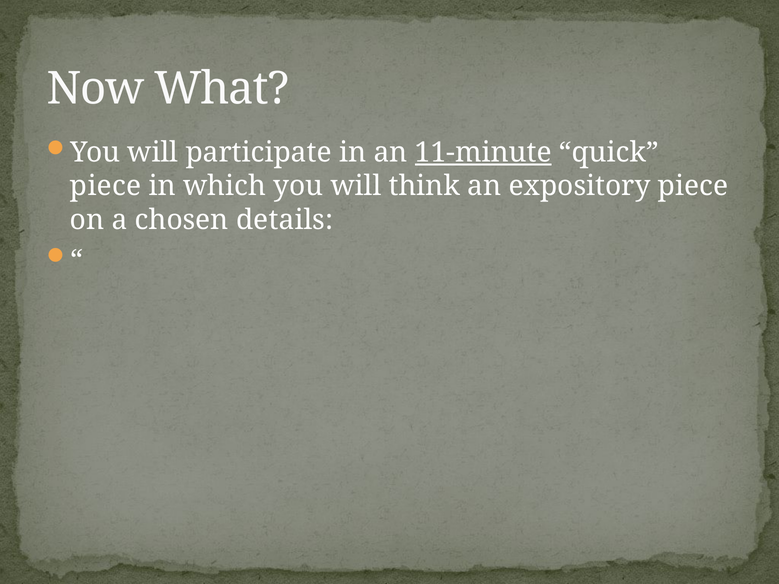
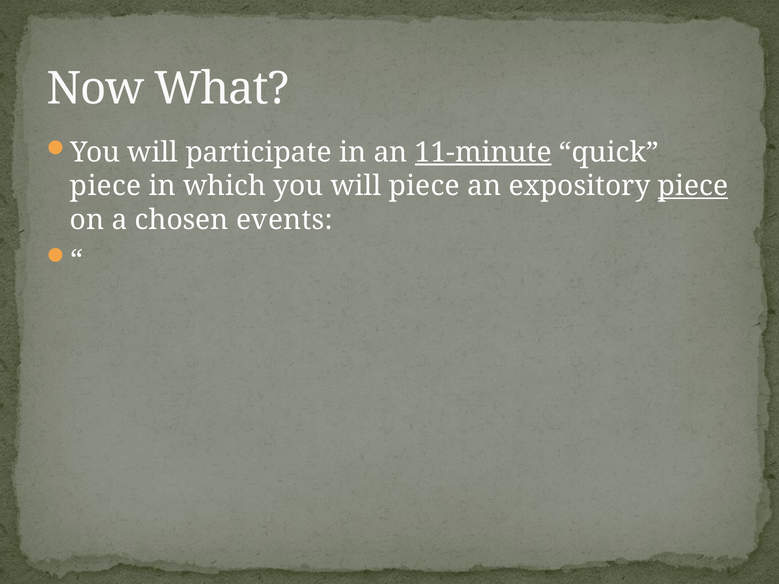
will think: think -> piece
piece at (693, 186) underline: none -> present
details: details -> events
